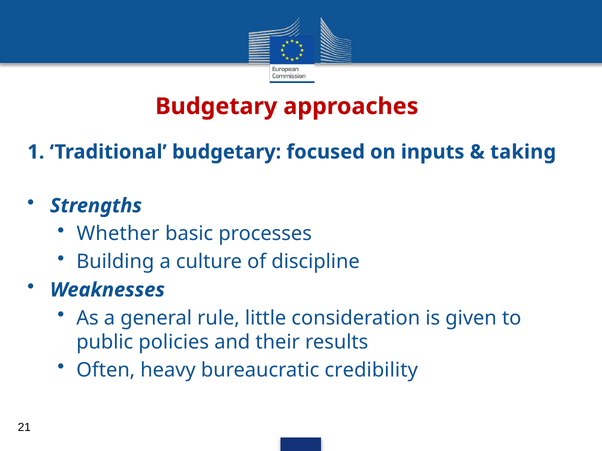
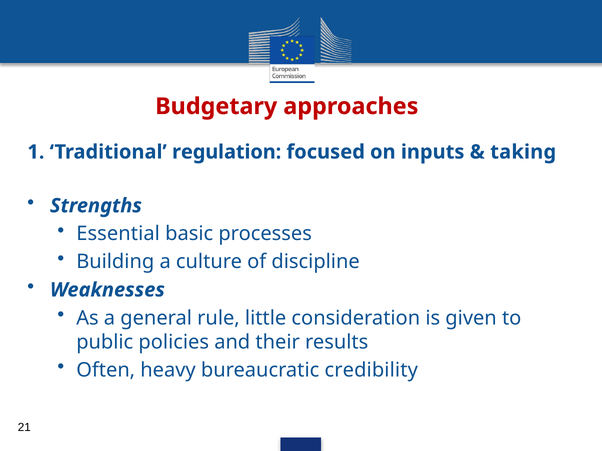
Traditional budgetary: budgetary -> regulation
Whether: Whether -> Essential
